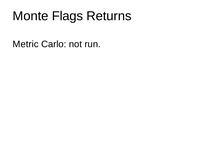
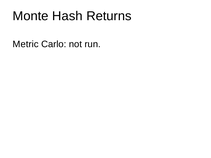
Flags: Flags -> Hash
